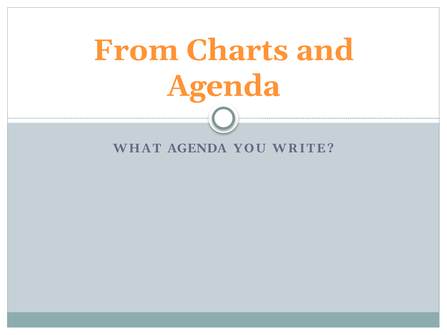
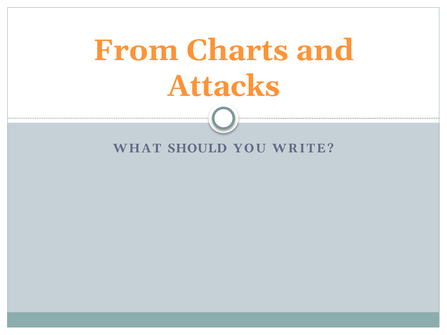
Agenda at (224, 86): Agenda -> Attacks
WHAT AGENDA: AGENDA -> SHOULD
